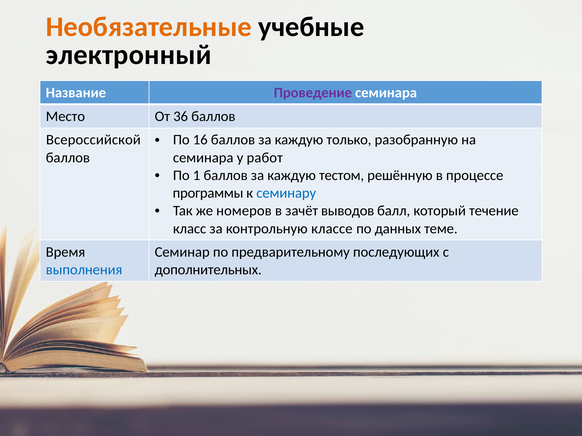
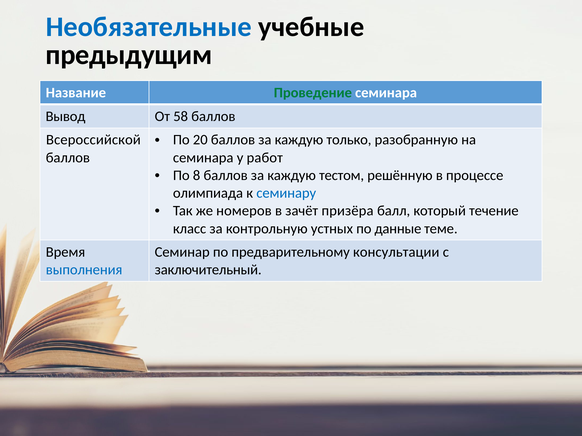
Необязательные colour: orange -> blue
электронный: электронный -> предыдущим
Проведение colour: purple -> green
Место: Место -> Вывод
36: 36 -> 58
16: 16 -> 20
1: 1 -> 8
программы: программы -> олимпиада
выводов: выводов -> призёра
классе: классе -> устных
данных: данных -> данные
последующих: последующих -> консультации
дополнительных: дополнительных -> заключительный
